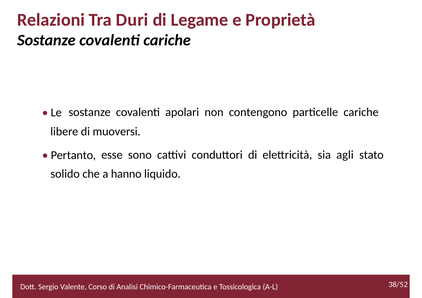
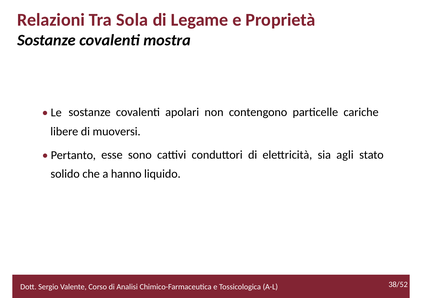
Duri: Duri -> Sola
covalenti cariche: cariche -> mostra
